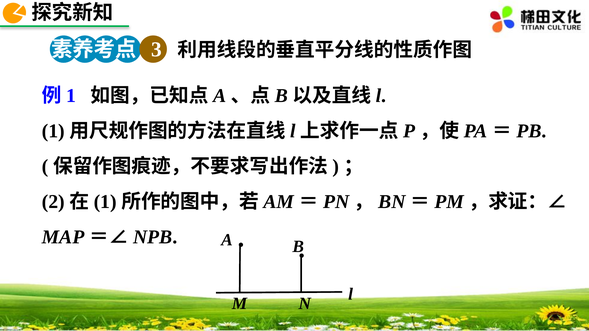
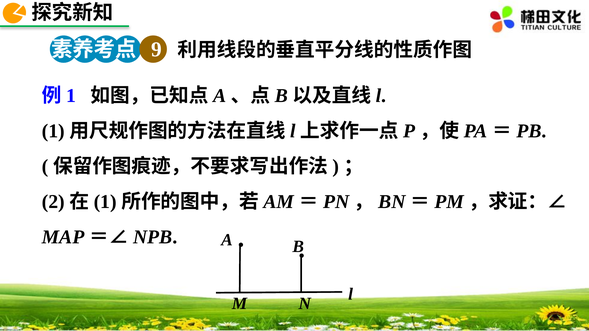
3: 3 -> 9
